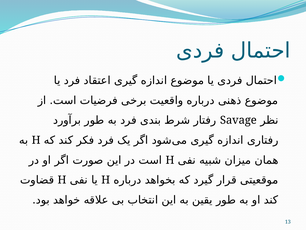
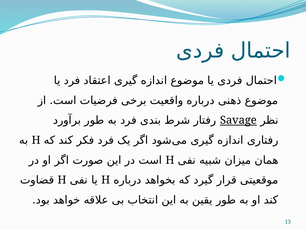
Savage underline: none -> present
